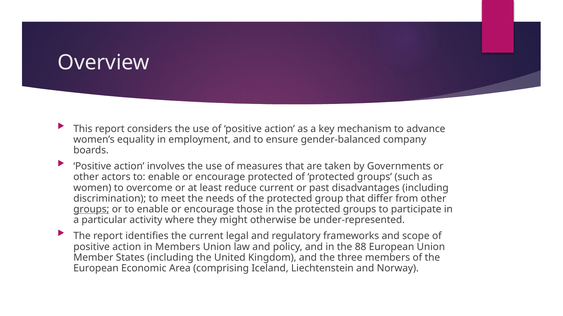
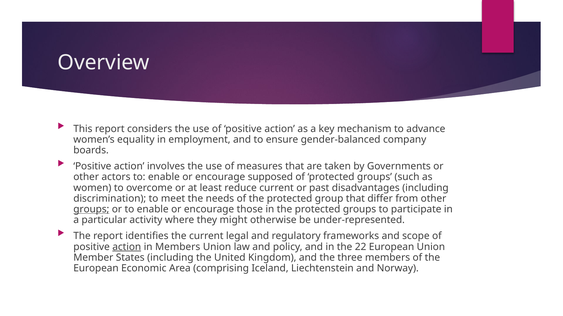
encourage protected: protected -> supposed
action at (127, 247) underline: none -> present
88: 88 -> 22
